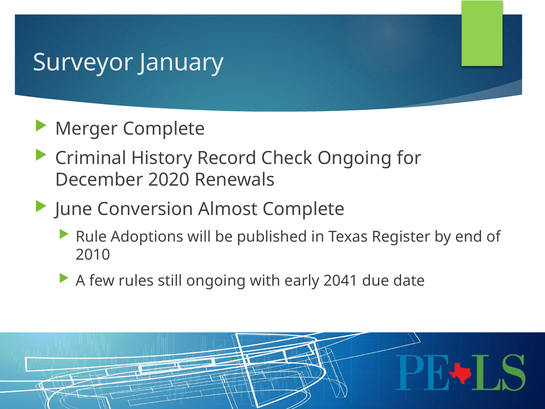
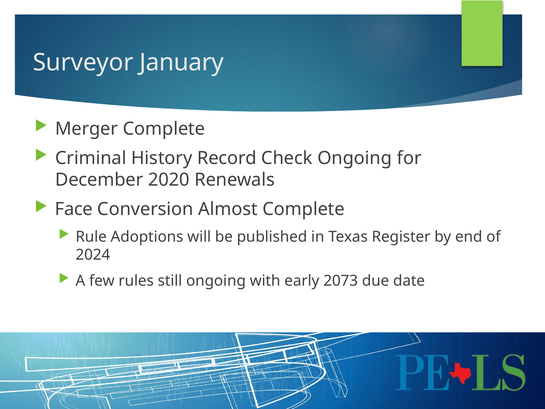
June: June -> Face
2010: 2010 -> 2024
2041: 2041 -> 2073
